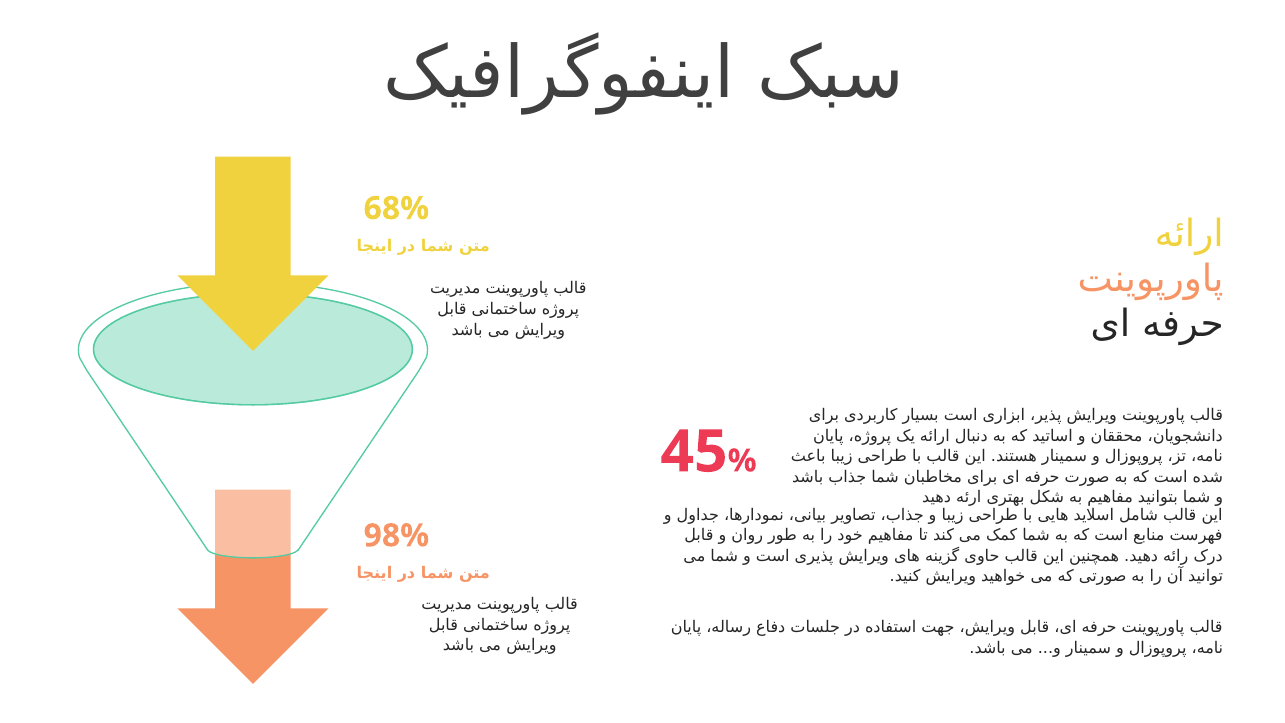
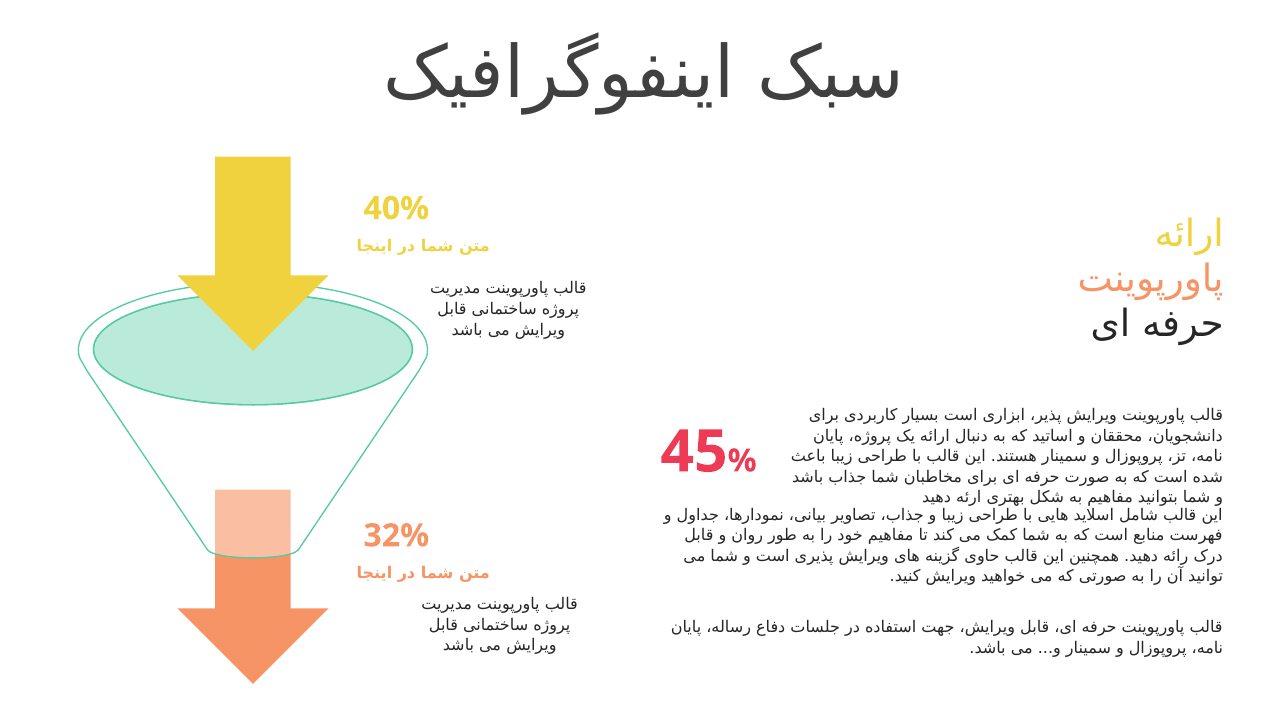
68%: 68% -> 40%
98%: 98% -> 32%
